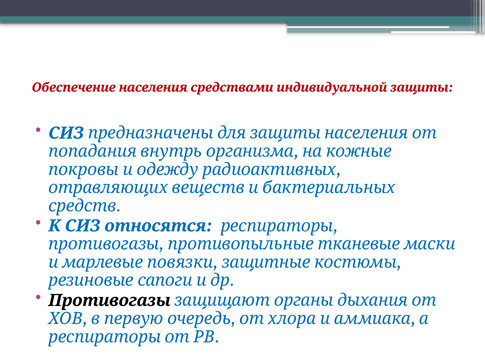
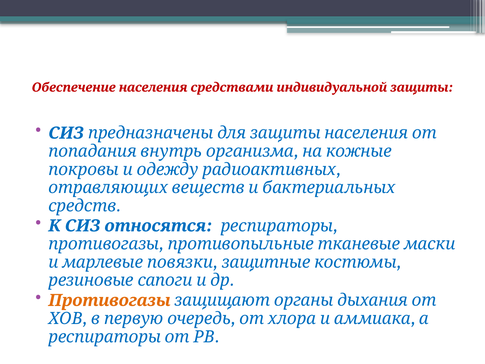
Противогазы at (109, 300) colour: black -> orange
